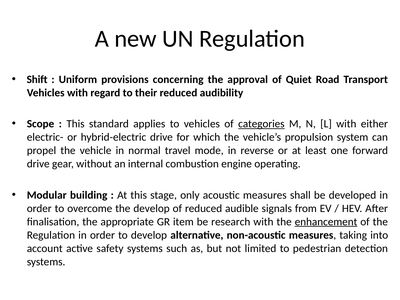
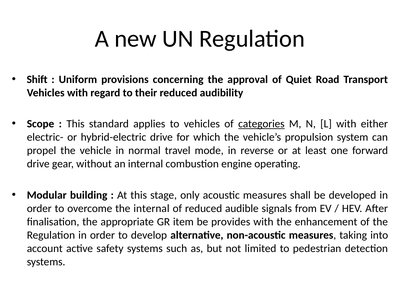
the develop: develop -> internal
research: research -> provides
enhancement underline: present -> none
